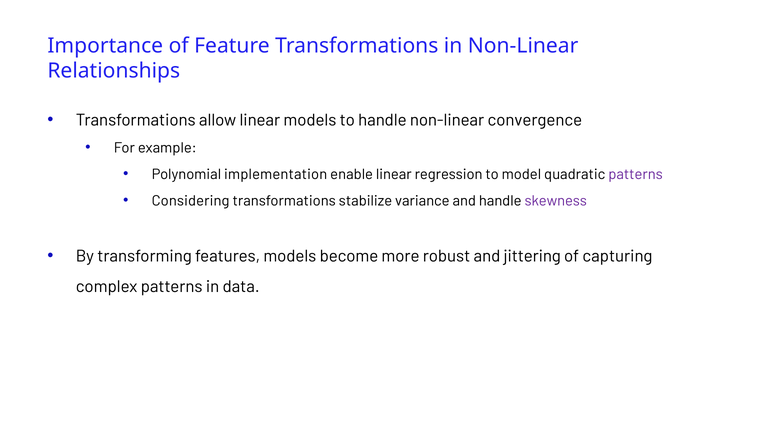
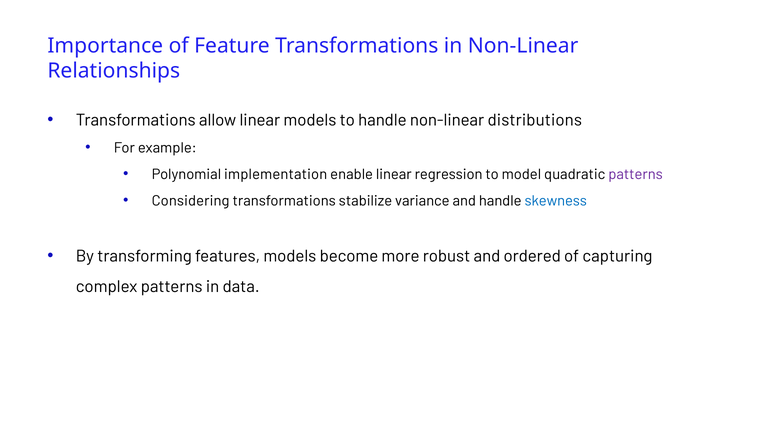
convergence: convergence -> distributions
skewness colour: purple -> blue
jittering: jittering -> ordered
